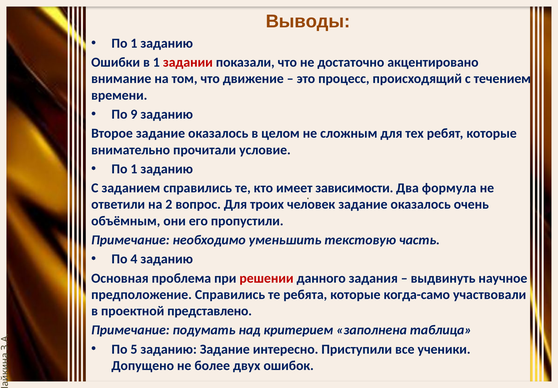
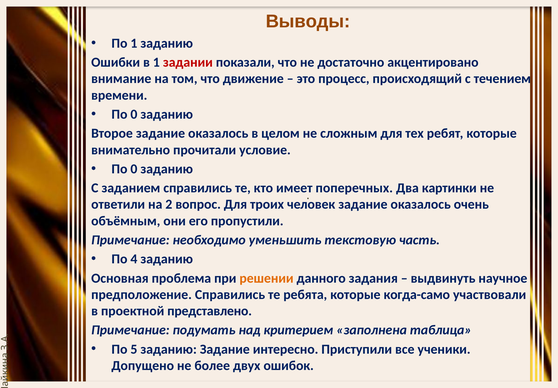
9 at (134, 114): 9 -> 0
1 at (134, 169): 1 -> 0
зависимости: зависимости -> поперечных
формула: формула -> картинки
решении colour: red -> orange
